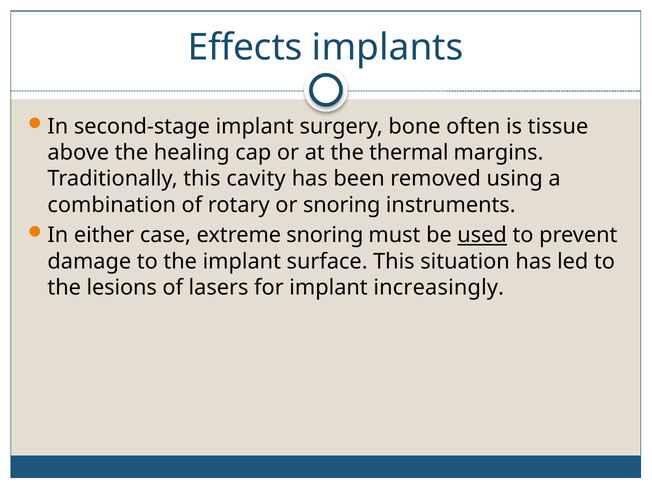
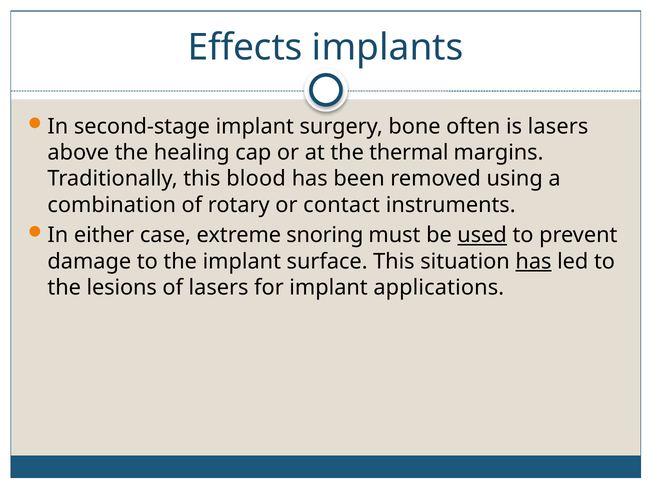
is tissue: tissue -> lasers
cavity: cavity -> blood
or snoring: snoring -> contact
has at (533, 261) underline: none -> present
increasingly: increasingly -> applications
